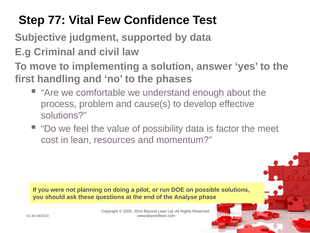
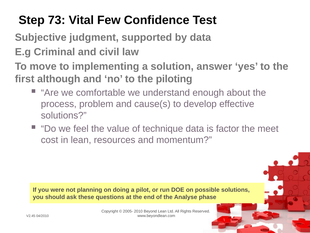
77: 77 -> 73
handling: handling -> although
phases: phases -> piloting
possibility: possibility -> technique
